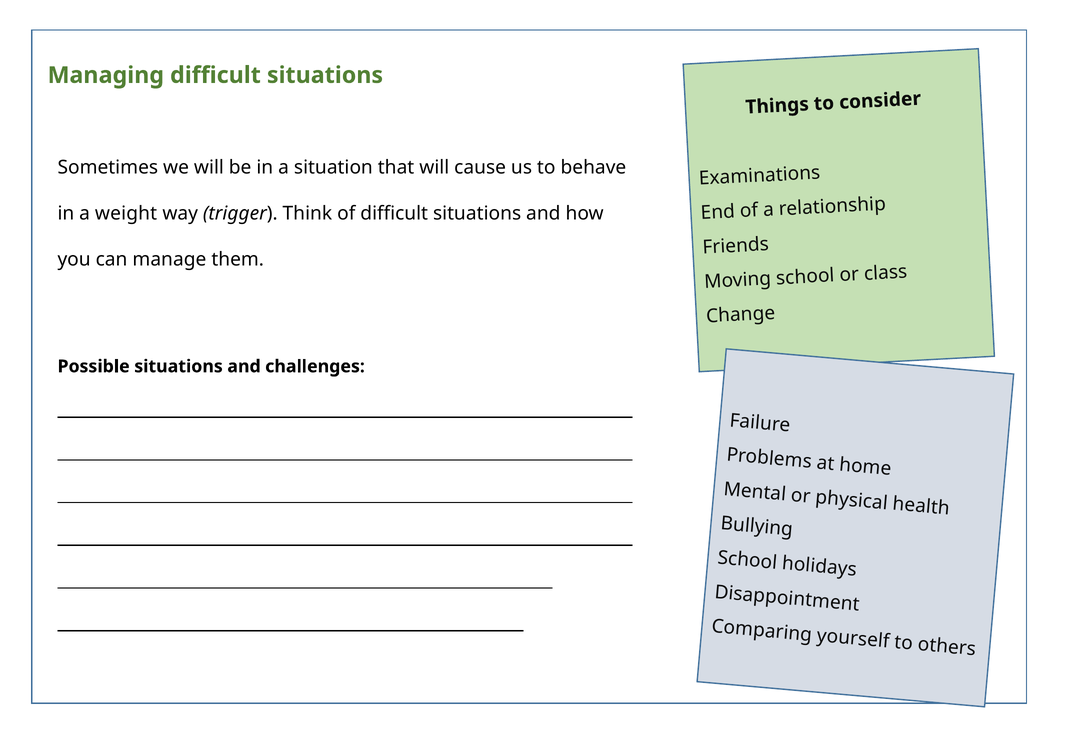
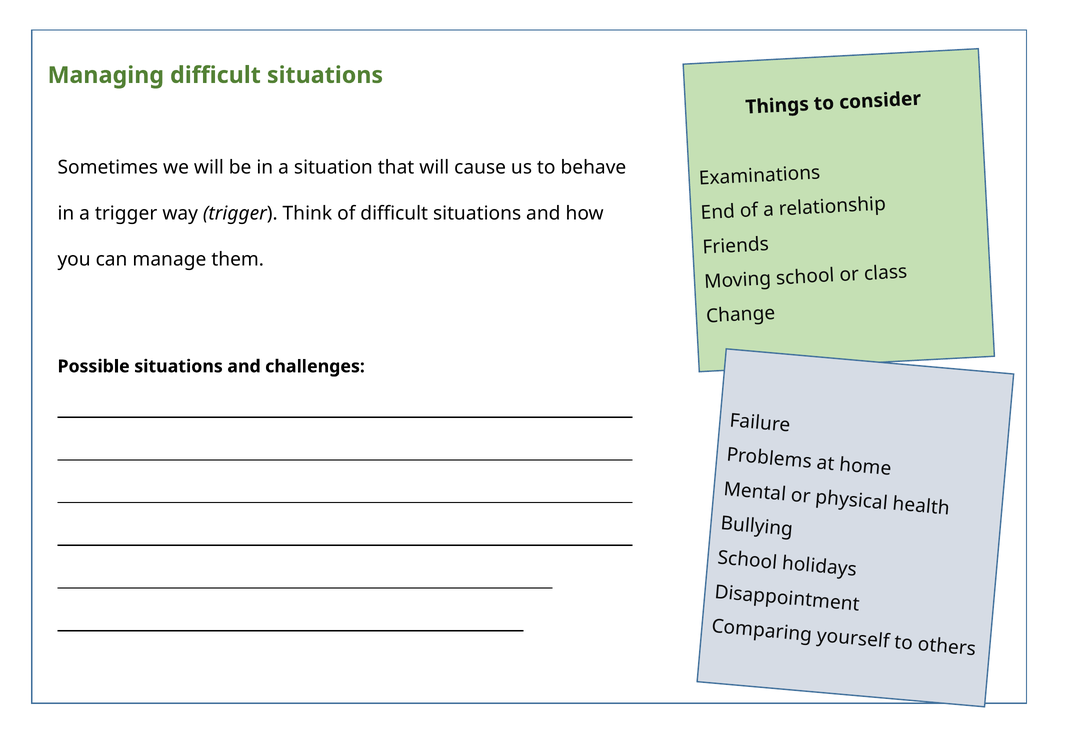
a weight: weight -> trigger
